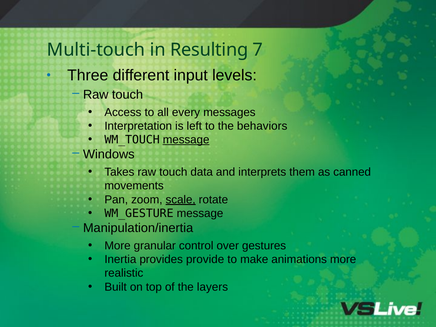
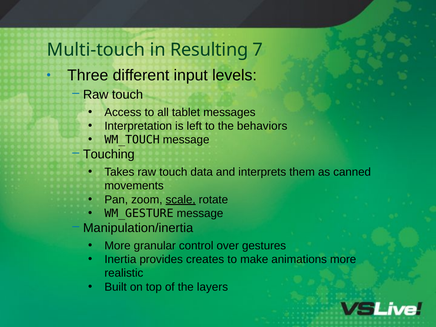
every: every -> tablet
message at (186, 140) underline: present -> none
Windows: Windows -> Touching
provide: provide -> creates
